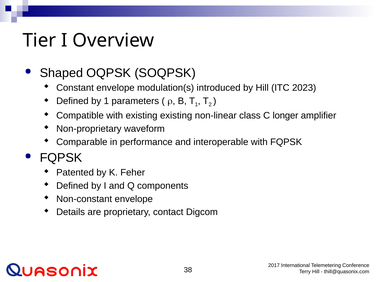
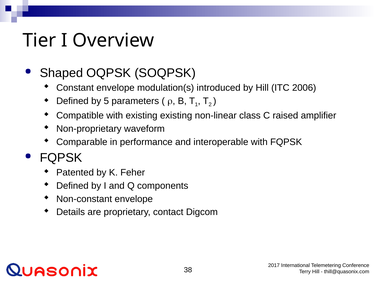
2023: 2023 -> 2006
by 1: 1 -> 5
longer: longer -> raised
